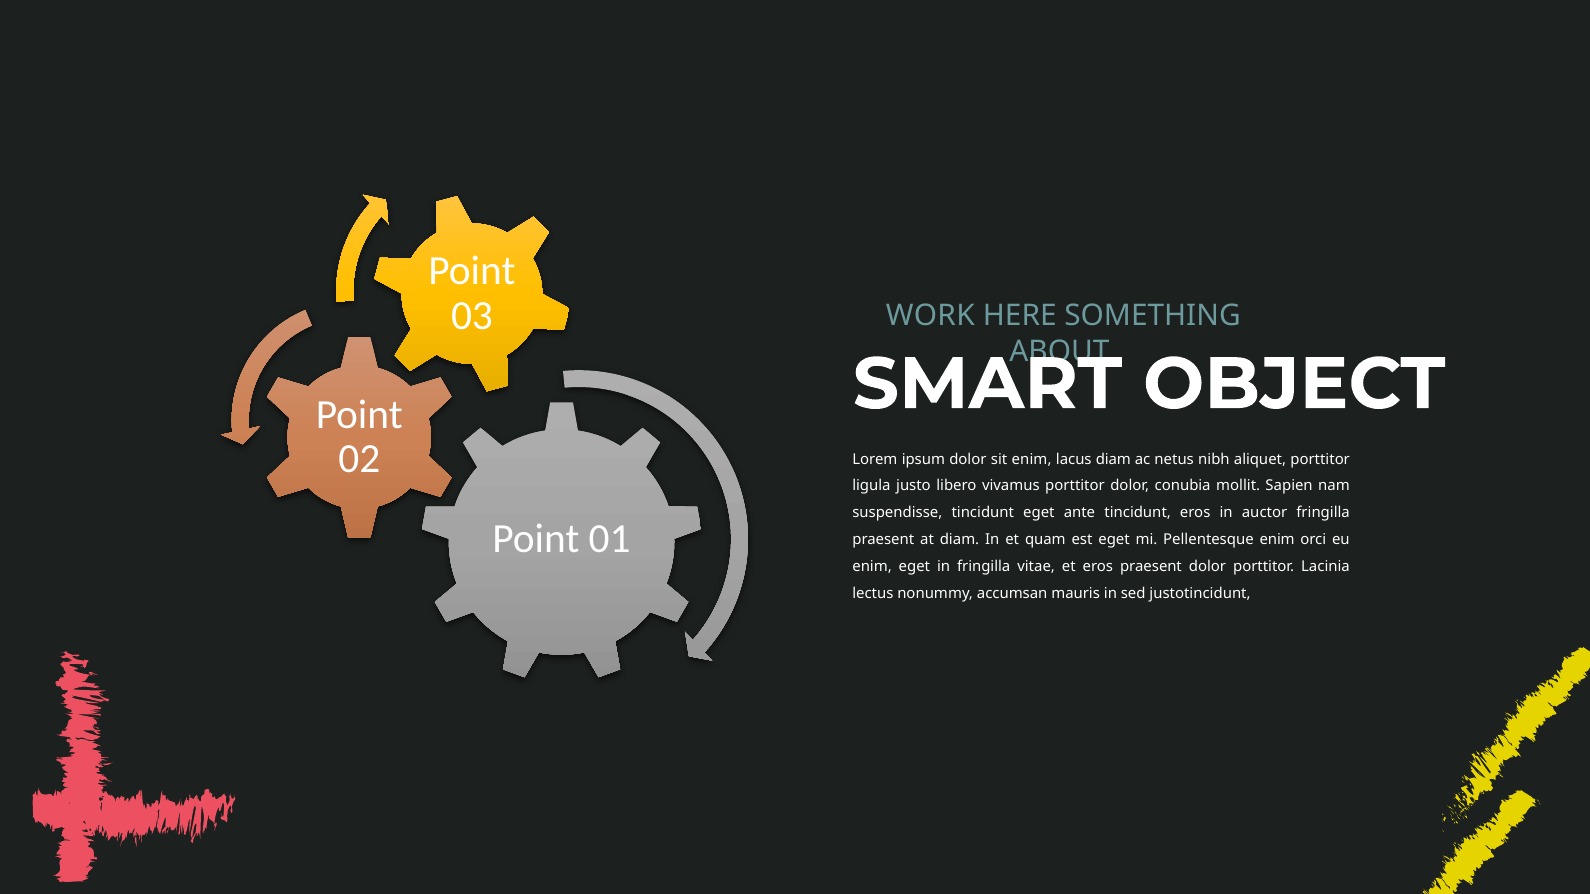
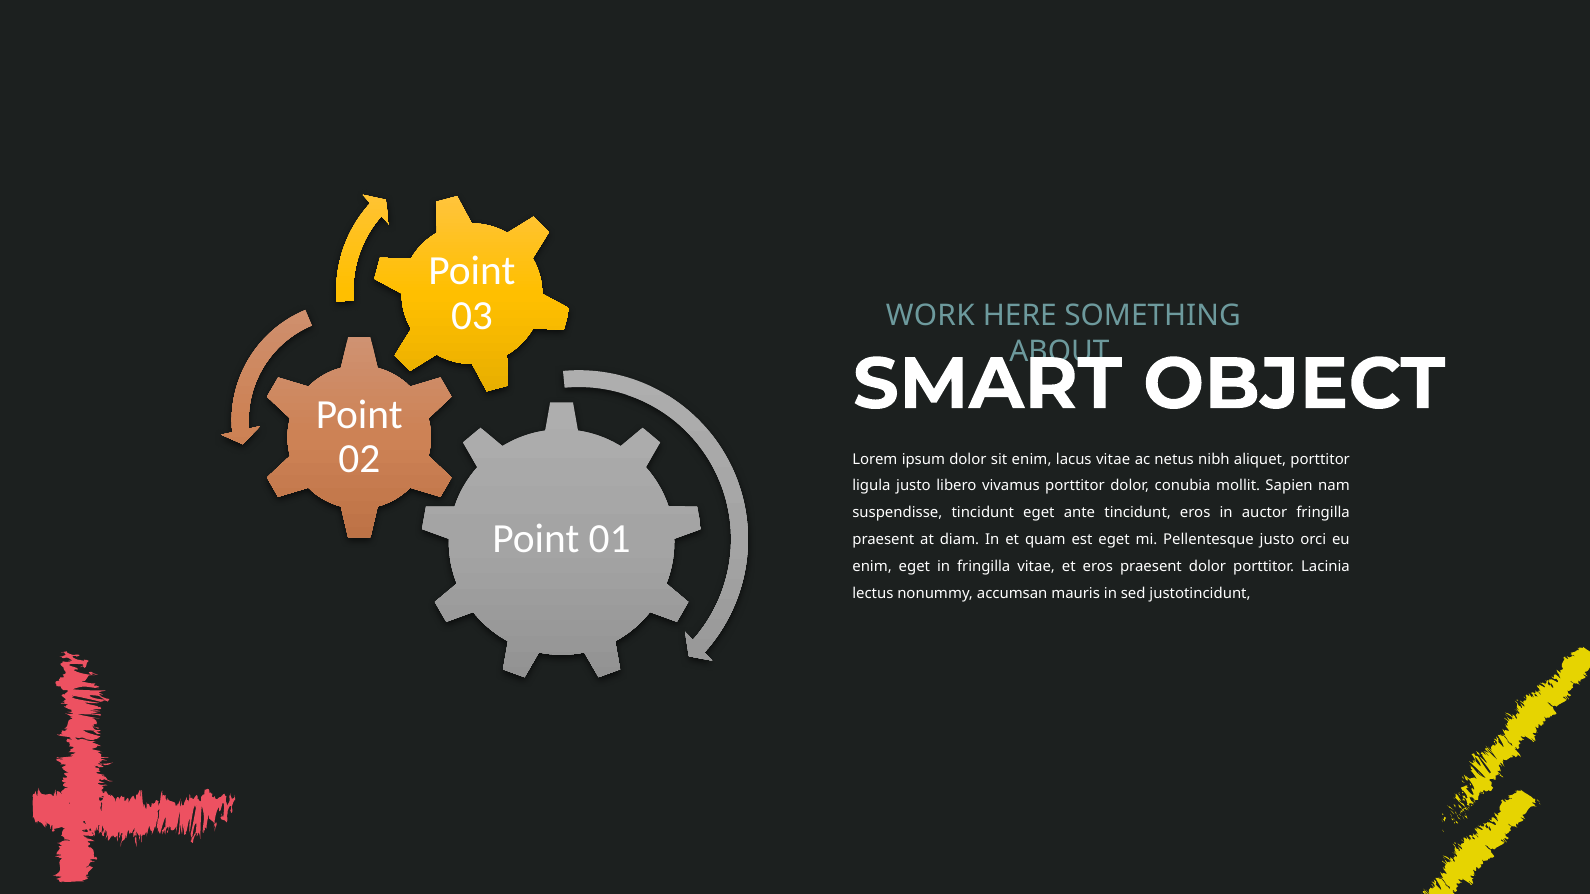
lacus diam: diam -> vitae
Pellentesque enim: enim -> justo
